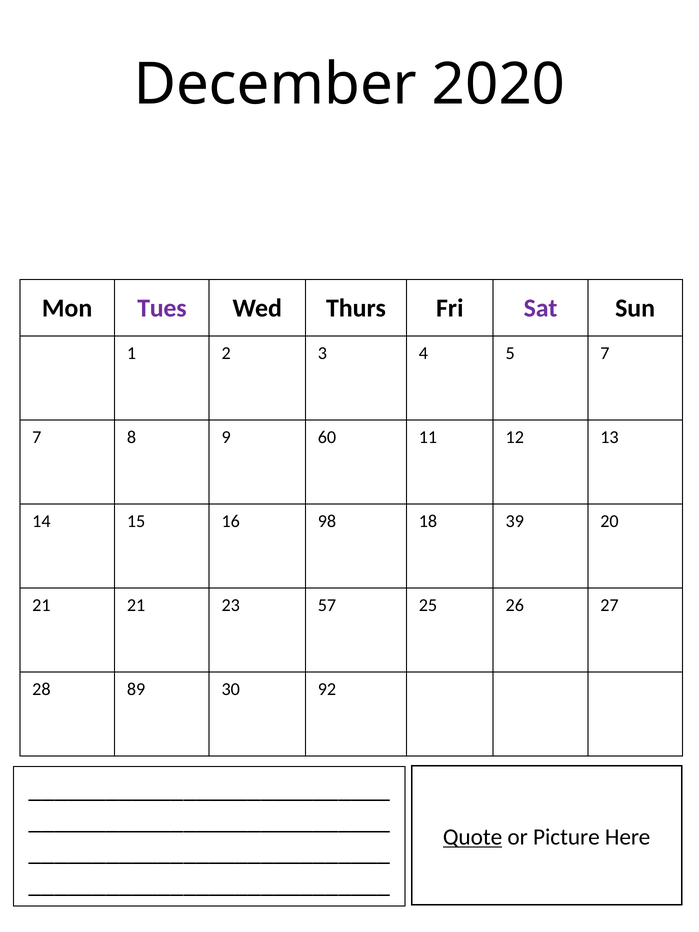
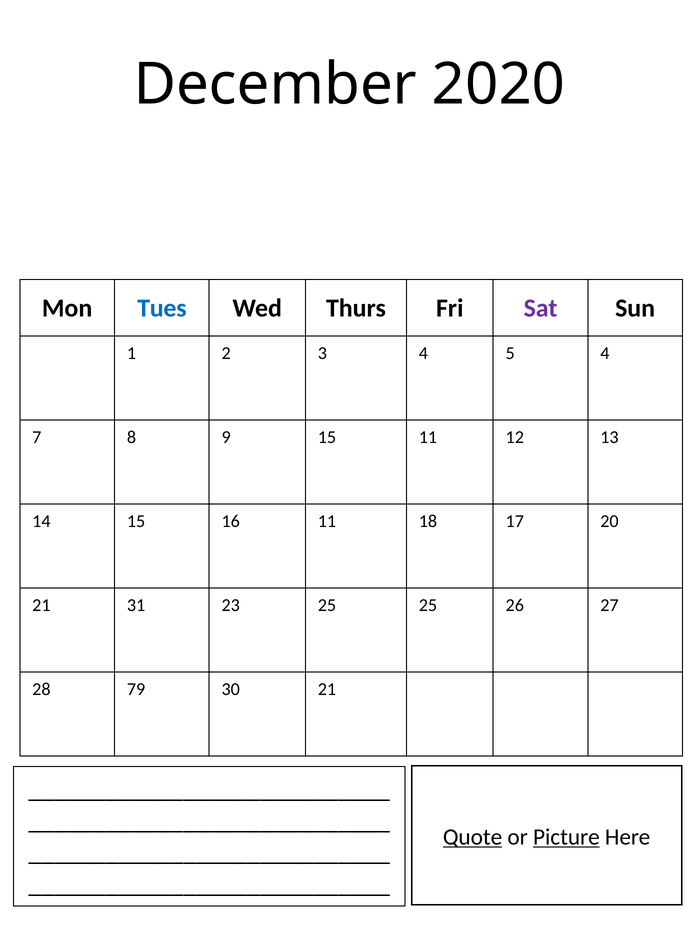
Tues colour: purple -> blue
5 7: 7 -> 4
9 60: 60 -> 15
16 98: 98 -> 11
39: 39 -> 17
21 21: 21 -> 31
23 57: 57 -> 25
89: 89 -> 79
30 92: 92 -> 21
Picture underline: none -> present
